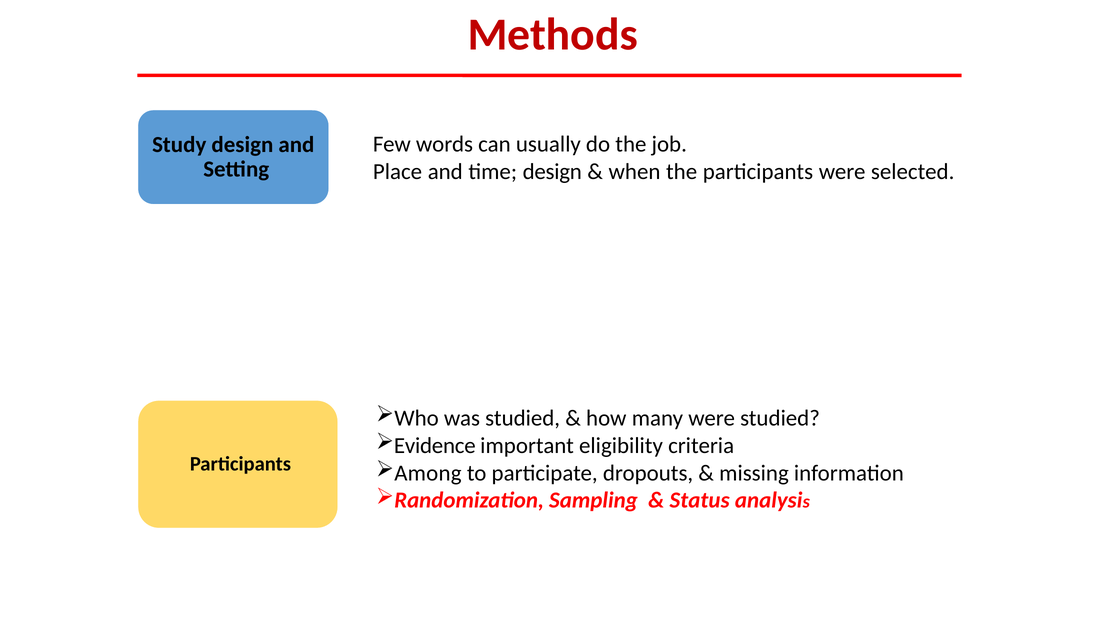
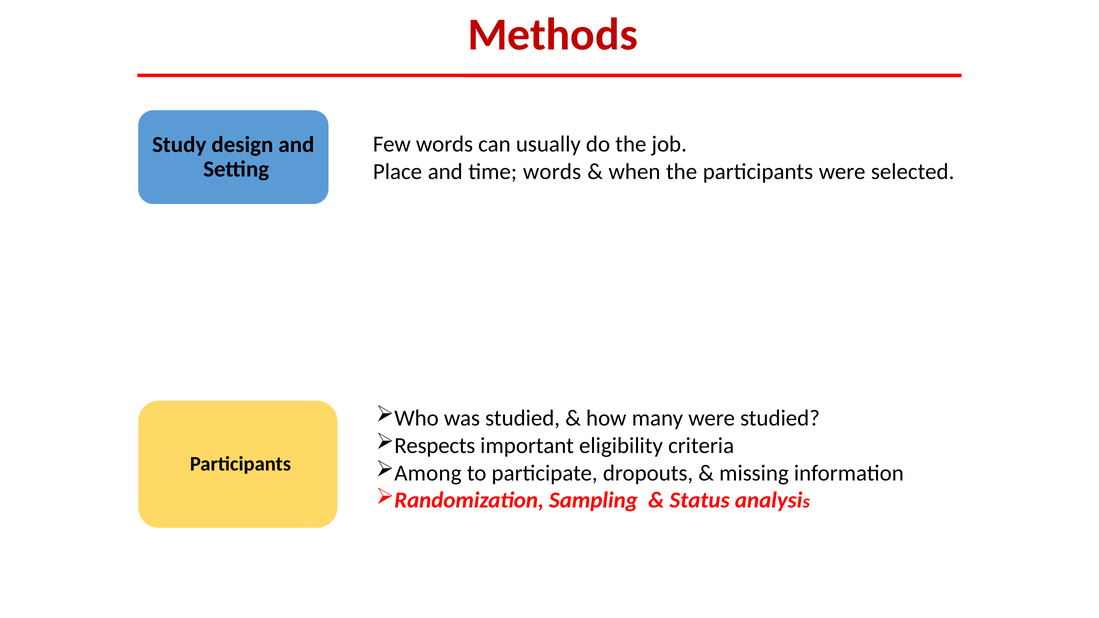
time design: design -> words
Evidence: Evidence -> Respects
